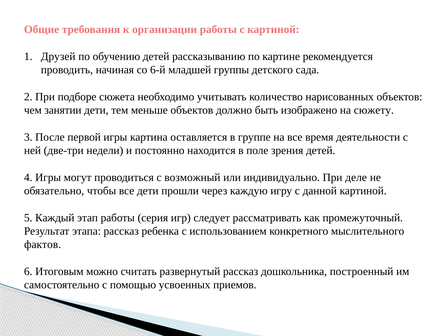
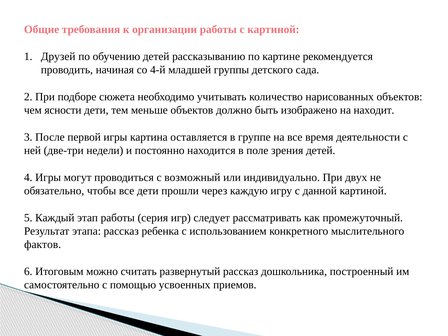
6-й: 6-й -> 4-й
занятии: занятии -> ясности
сюжету: сюжету -> находит
деле: деле -> двух
